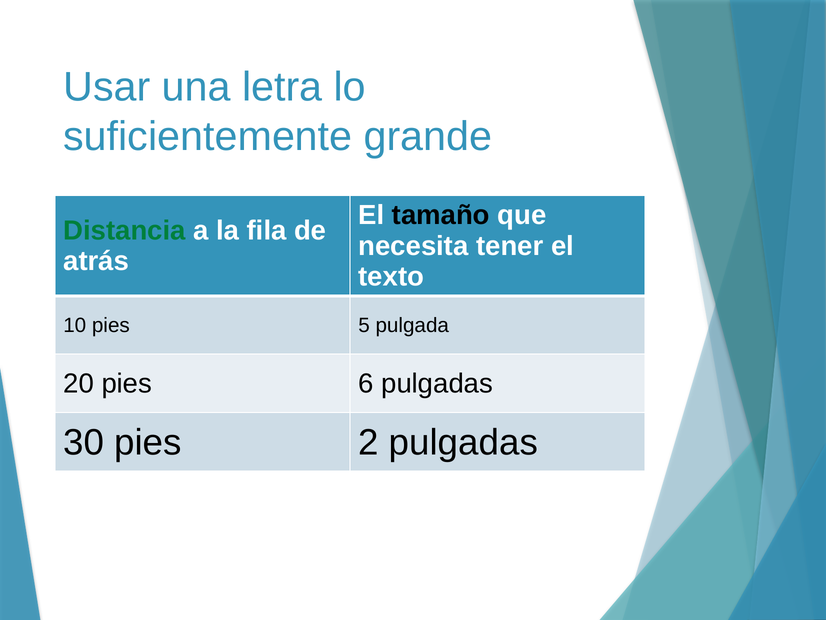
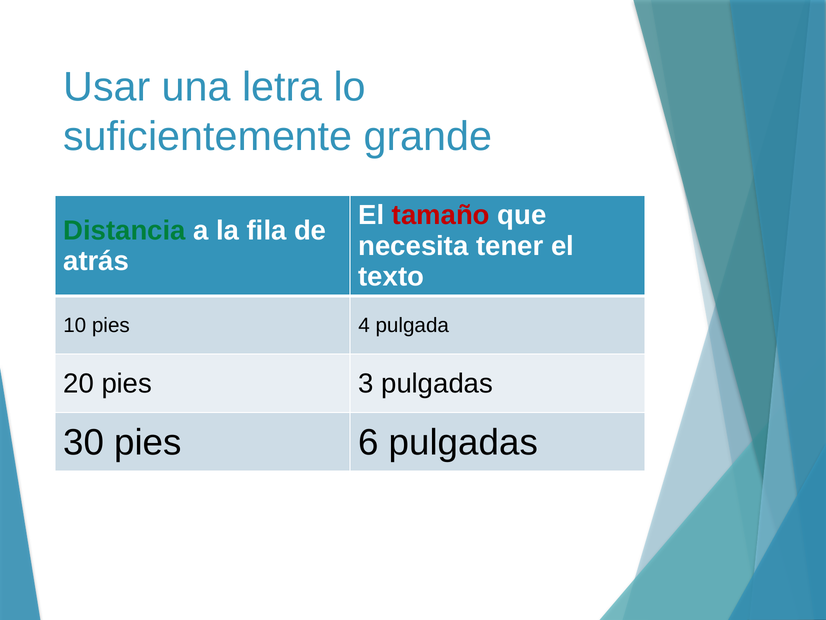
tamaño colour: black -> red
5: 5 -> 4
6: 6 -> 3
2: 2 -> 6
